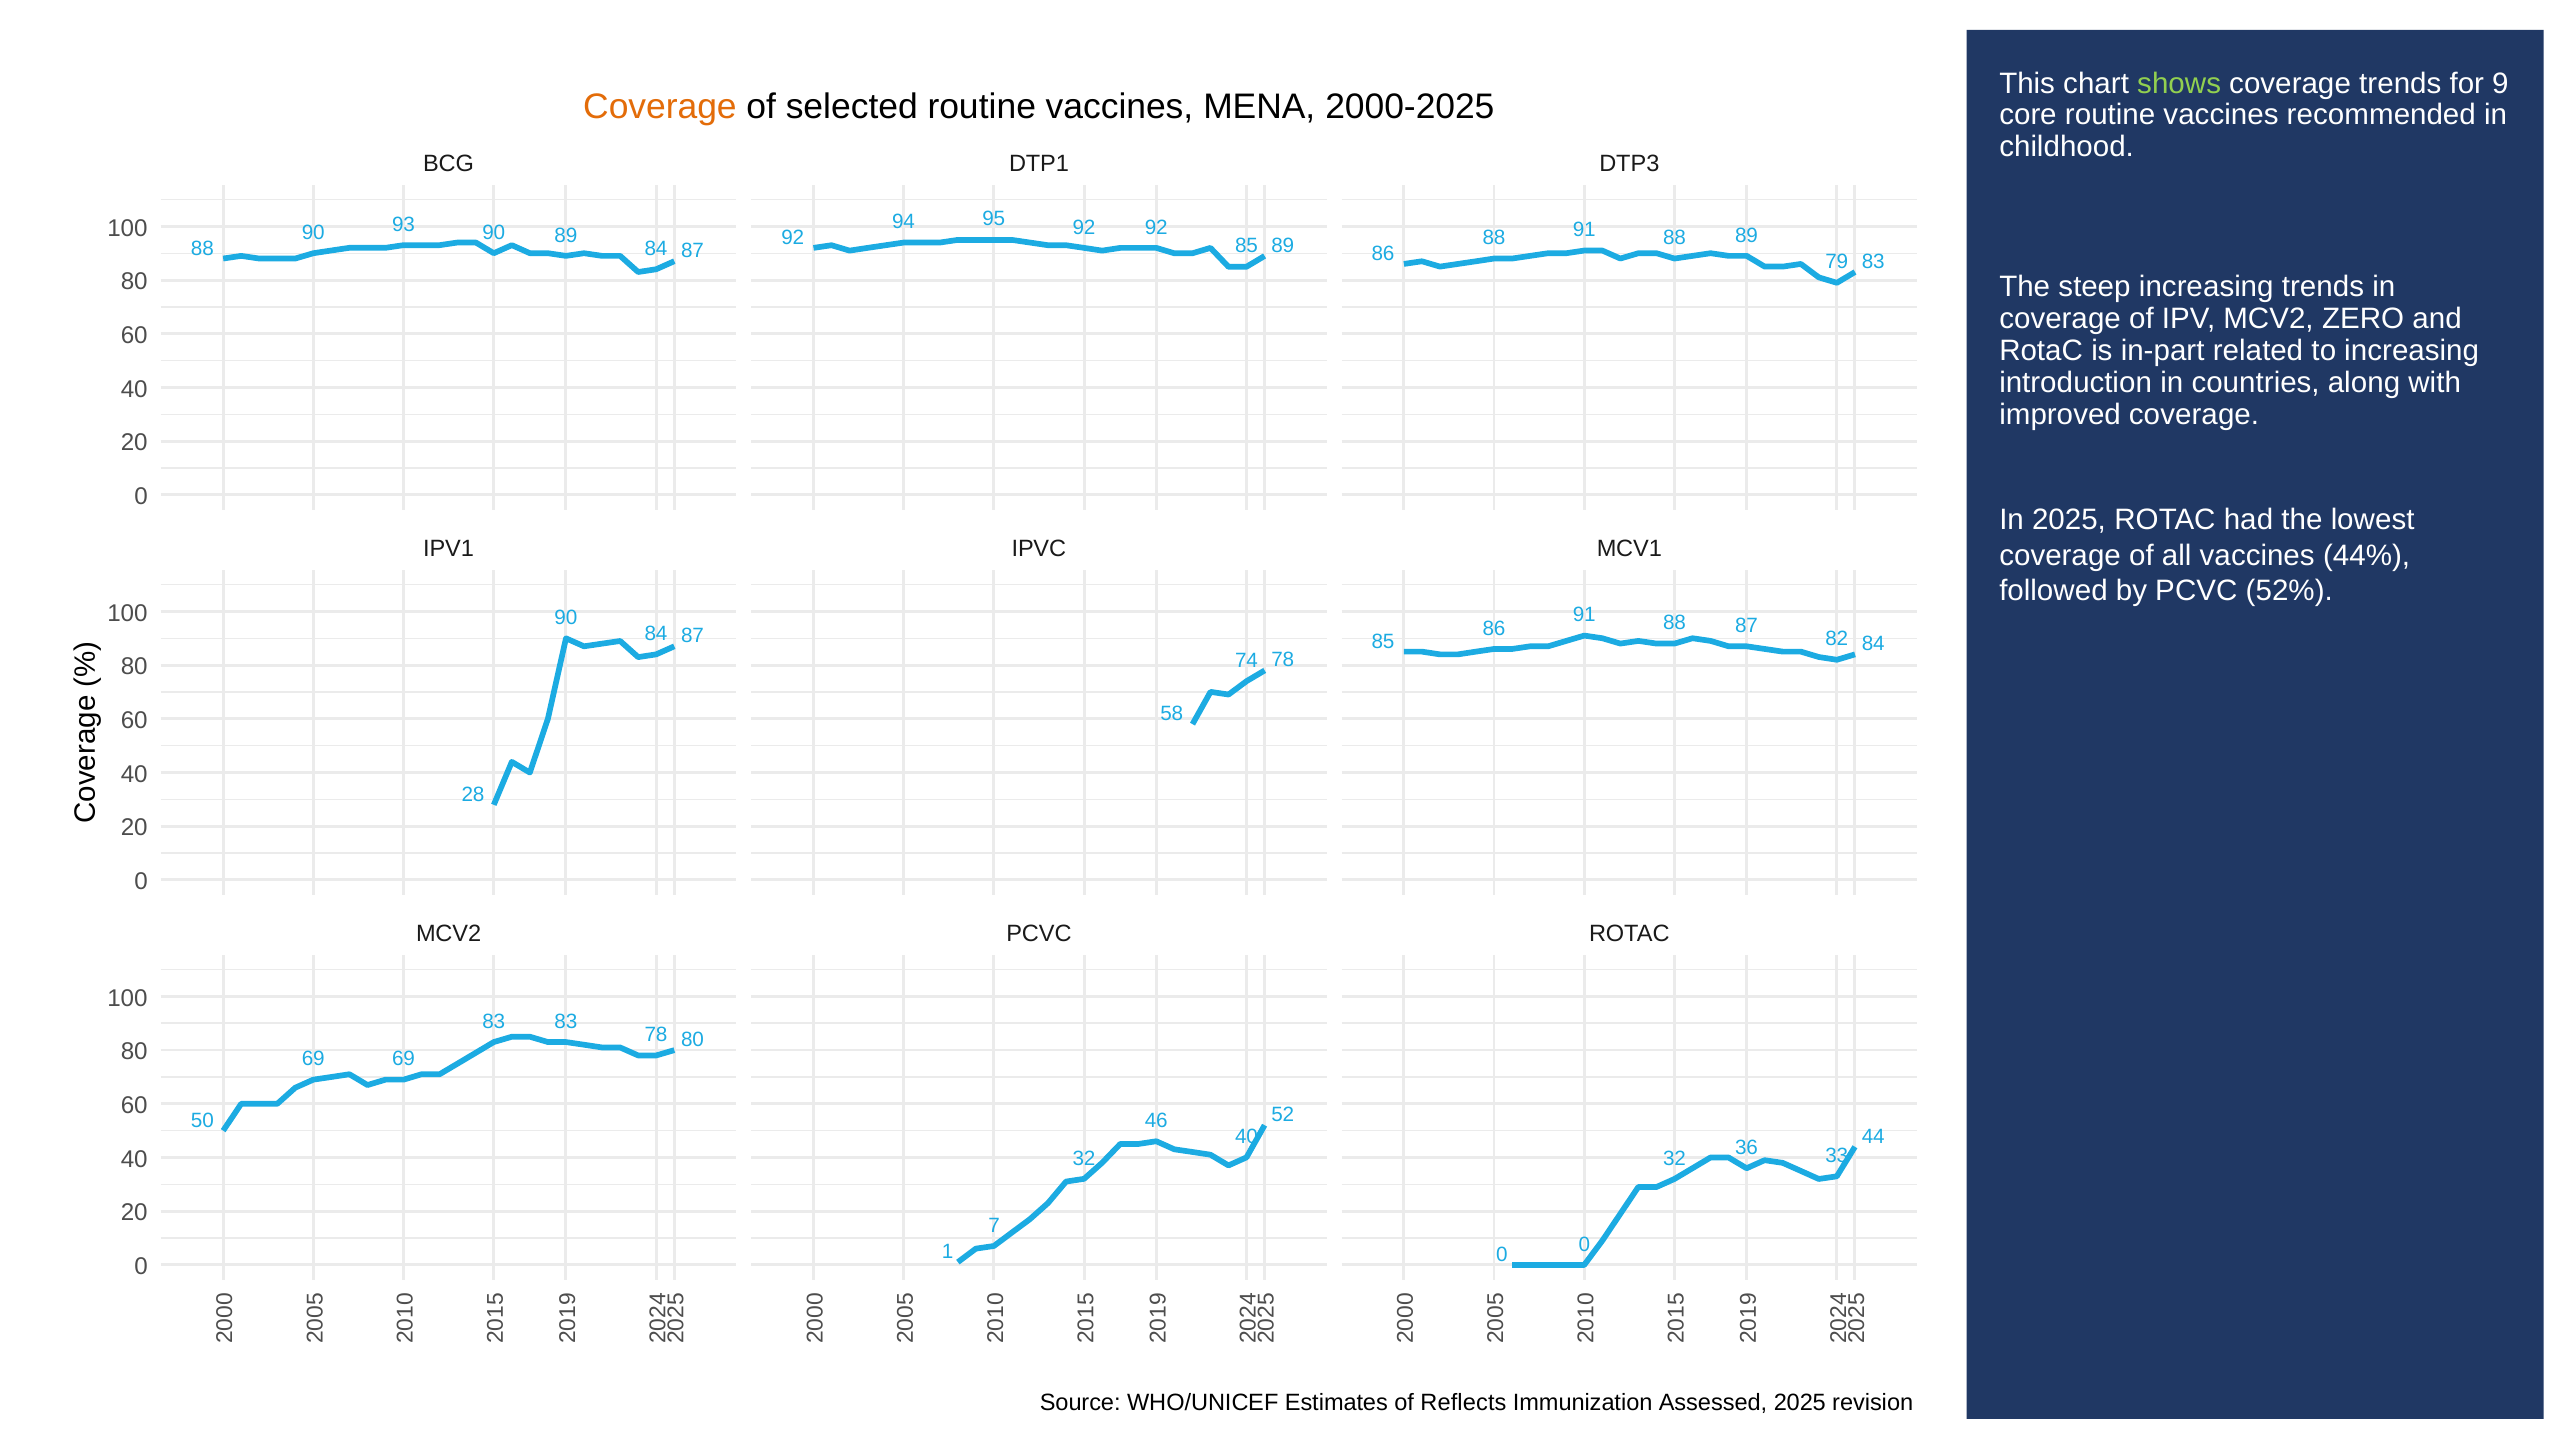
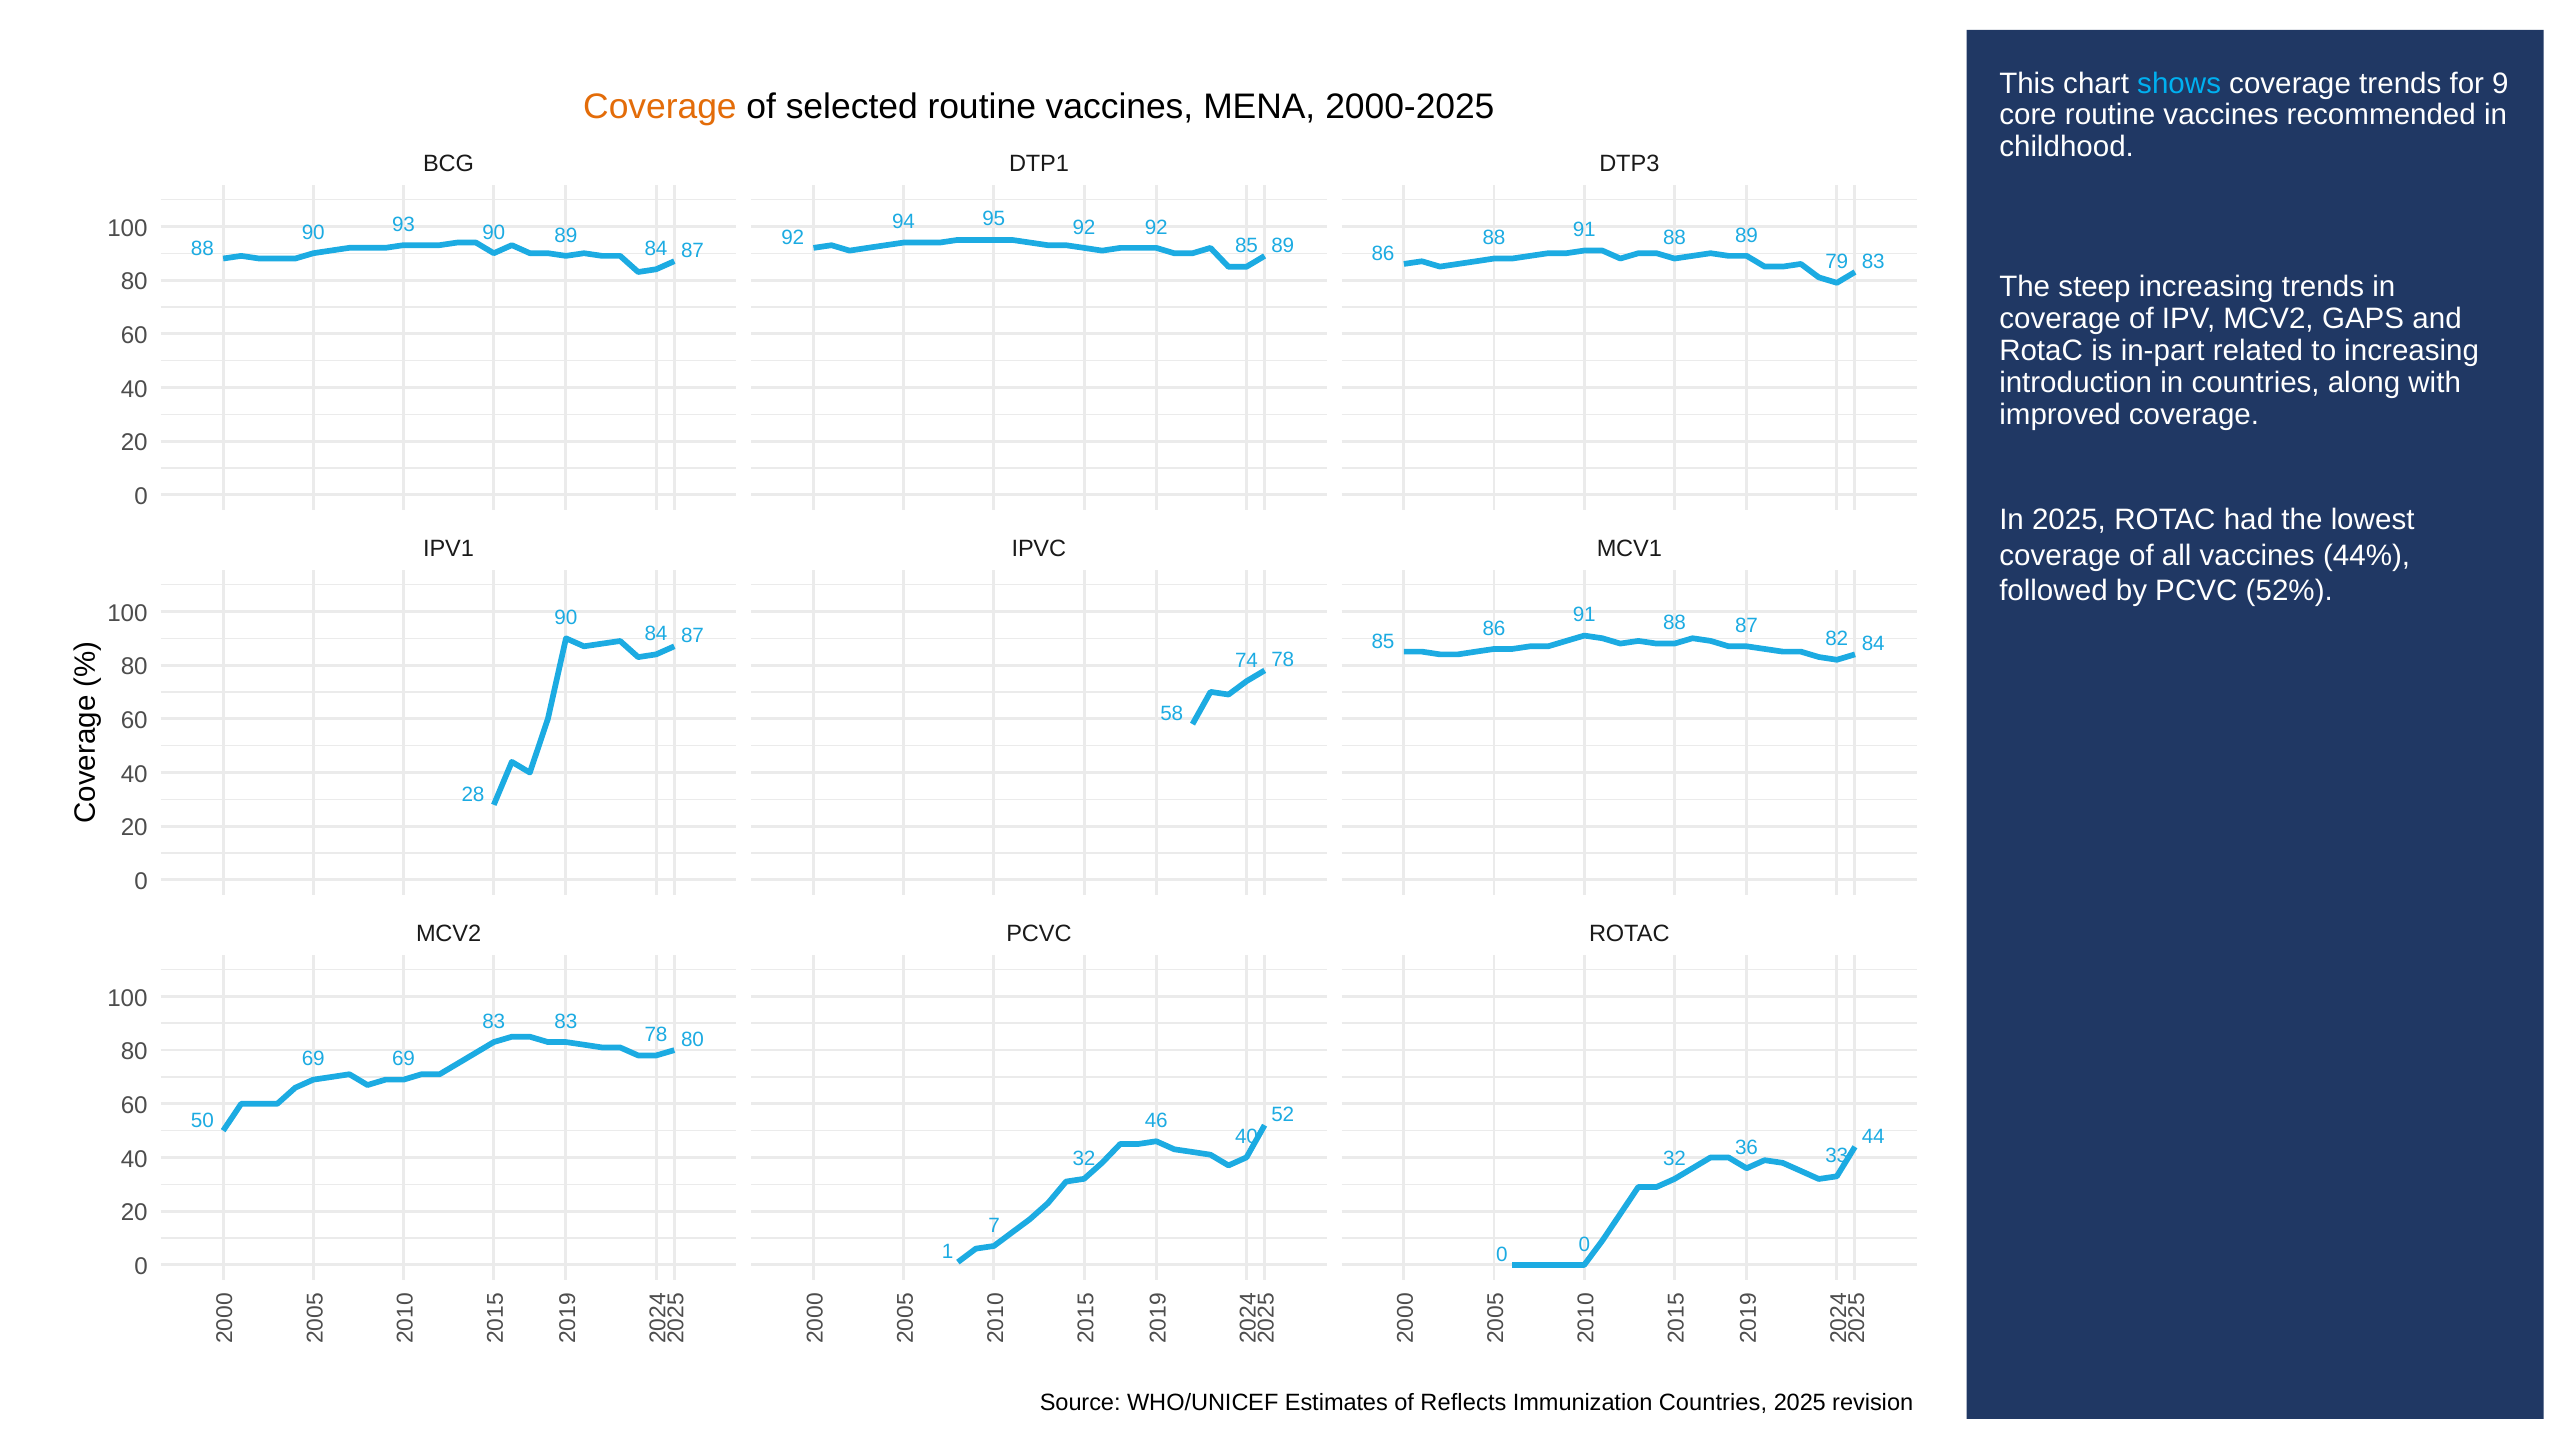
shows colour: light green -> light blue
ZERO: ZERO -> GAPS
Immunization Assessed: Assessed -> Countries
